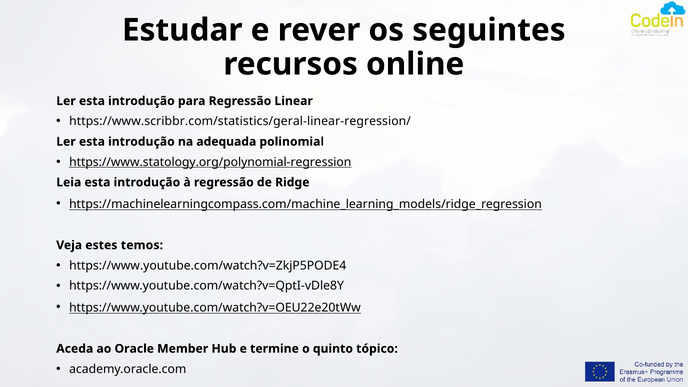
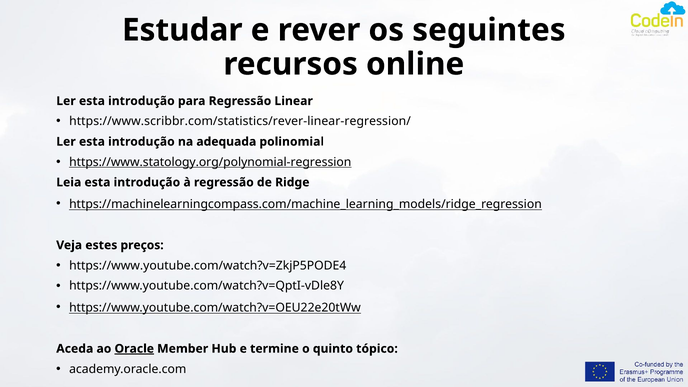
https://www.scribbr.com/statistics/geral-linear-regression/: https://www.scribbr.com/statistics/geral-linear-regression/ -> https://www.scribbr.com/statistics/rever-linear-regression/
temos: temos -> preços
Oracle underline: none -> present
